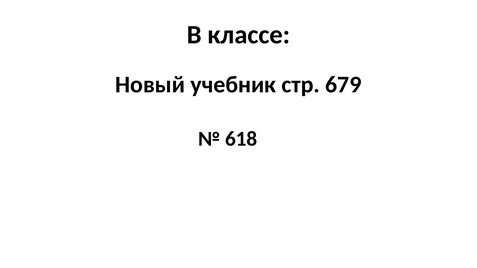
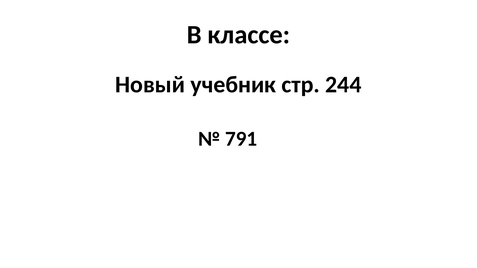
679: 679 -> 244
618: 618 -> 791
